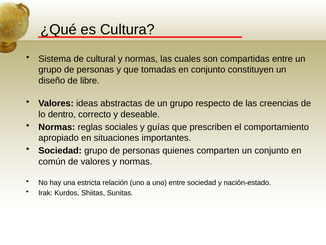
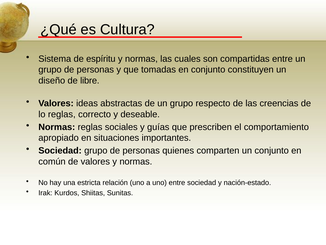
cultural: cultural -> espíritu
lo dentro: dentro -> reglas
